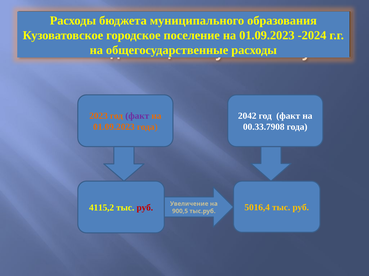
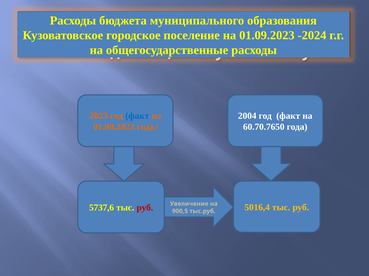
факт at (137, 116) colour: purple -> blue
2042: 2042 -> 2004
00.33.7908: 00.33.7908 -> 60.70.7650
4115,2: 4115,2 -> 5737,6
